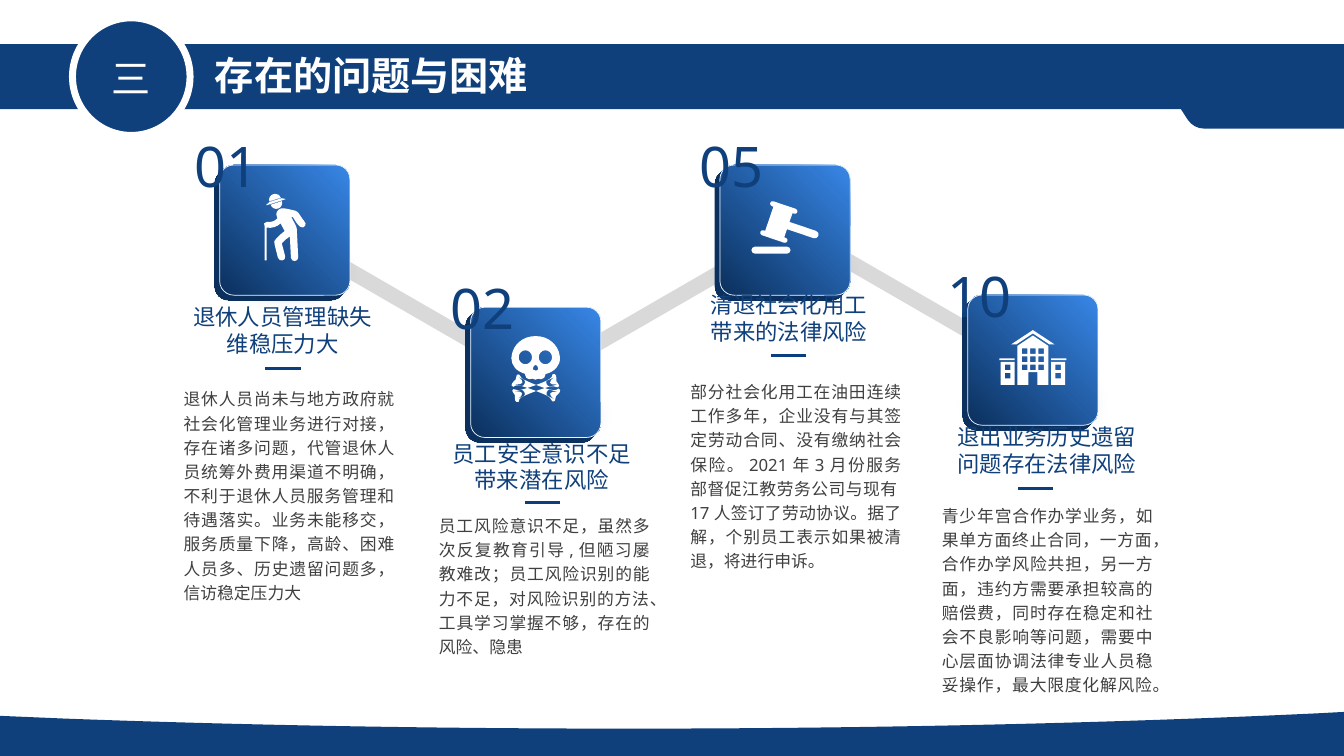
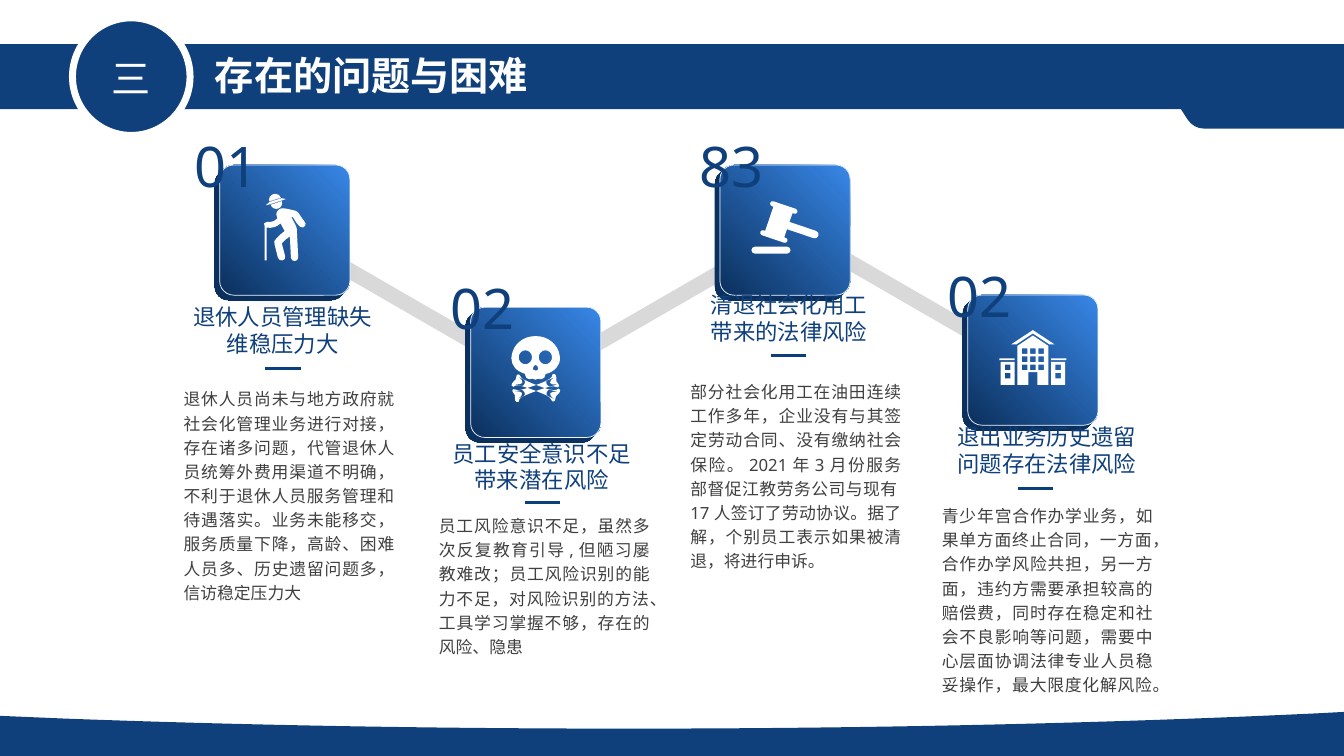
05: 05 -> 83
02 10: 10 -> 02
